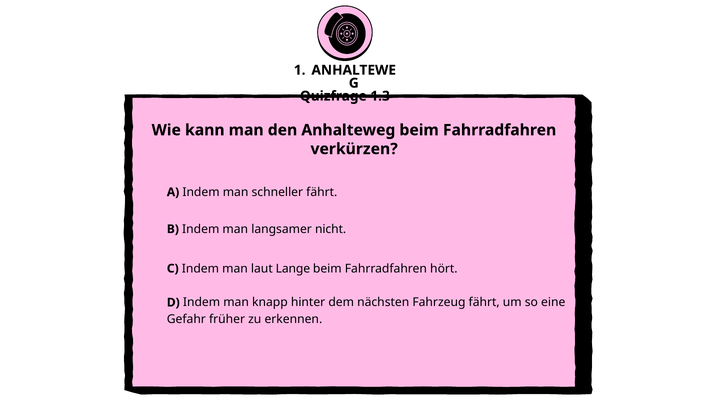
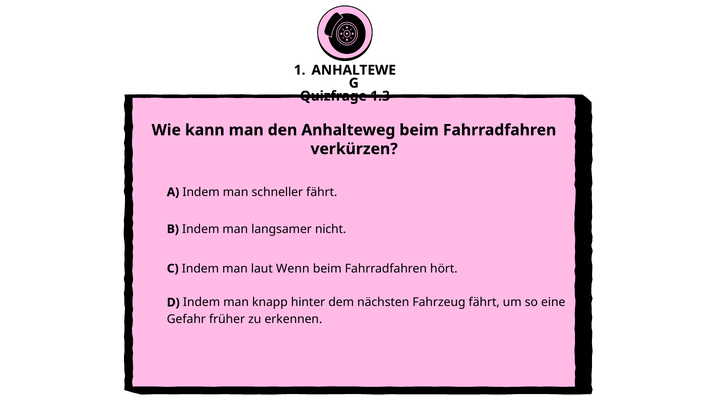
Lange: Lange -> Wenn
